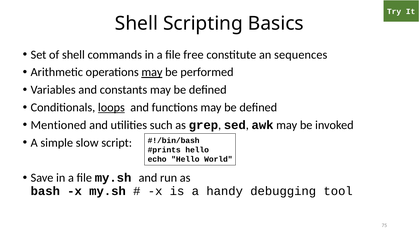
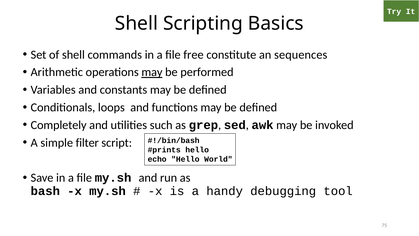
loops underline: present -> none
Mentioned: Mentioned -> Completely
slow: slow -> filter
